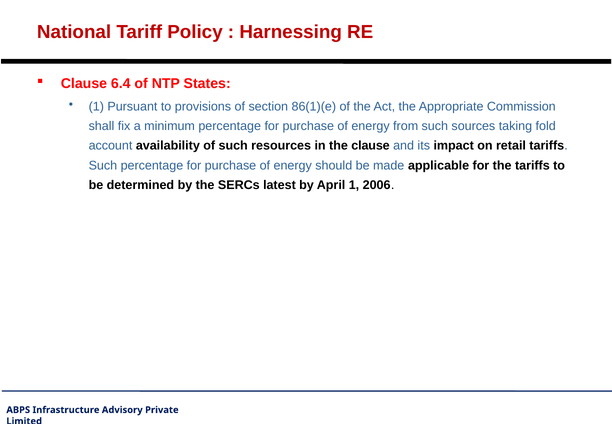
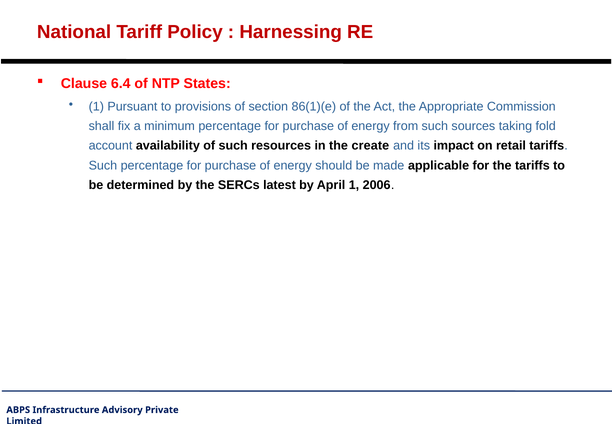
the clause: clause -> create
